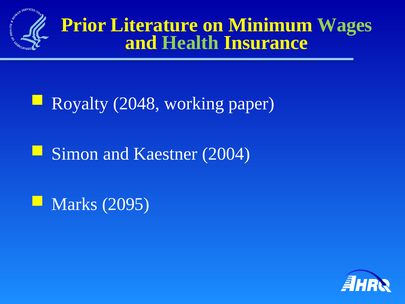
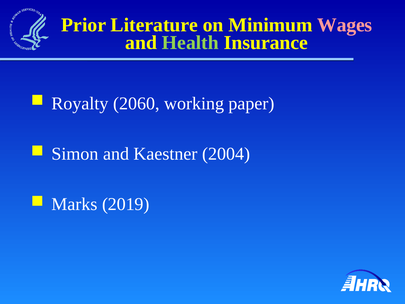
Wages colour: light green -> pink
2048: 2048 -> 2060
2095: 2095 -> 2019
